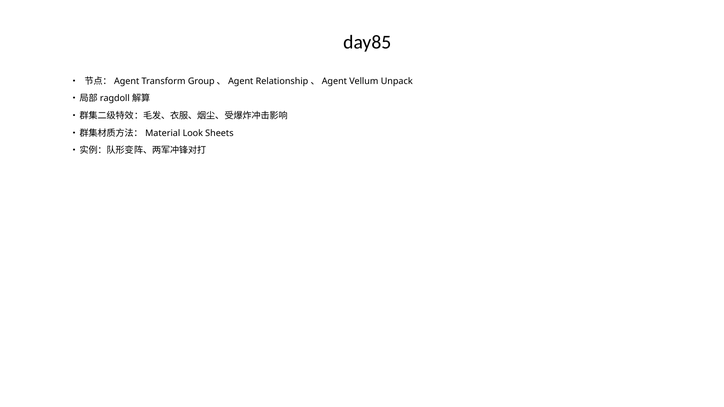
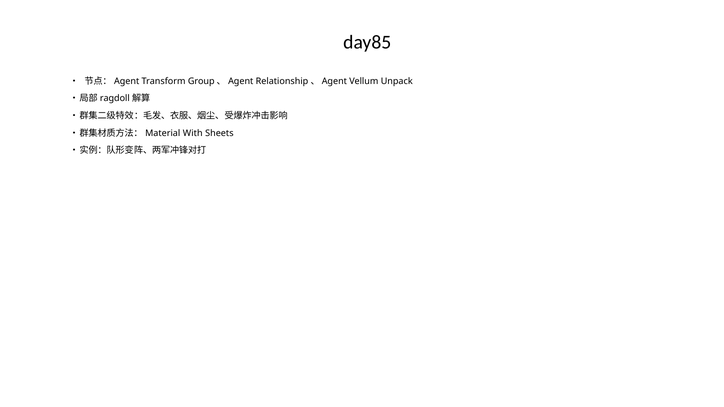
Look: Look -> With
